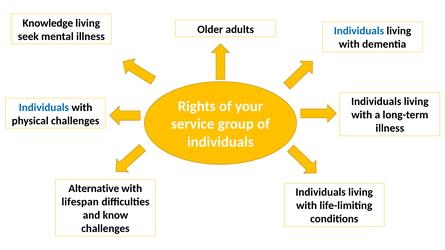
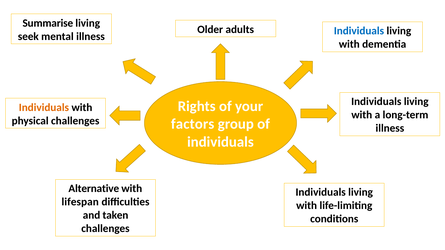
Knowledge: Knowledge -> Summarise
Individuals at (44, 108) colour: blue -> orange
service: service -> factors
know: know -> taken
